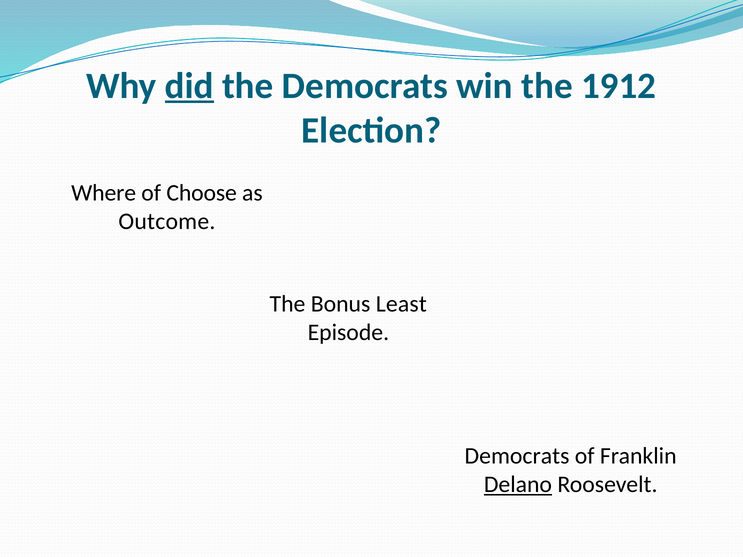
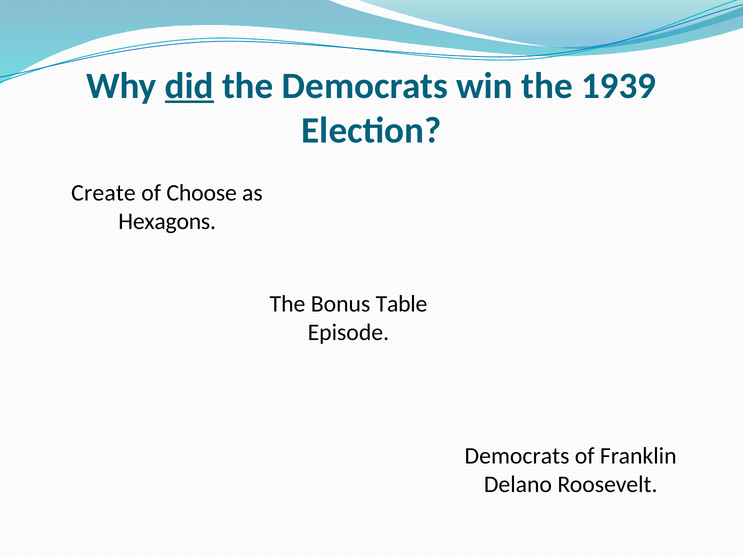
1912: 1912 -> 1939
Where: Where -> Create
Outcome: Outcome -> Hexagons
Least: Least -> Table
Delano underline: present -> none
